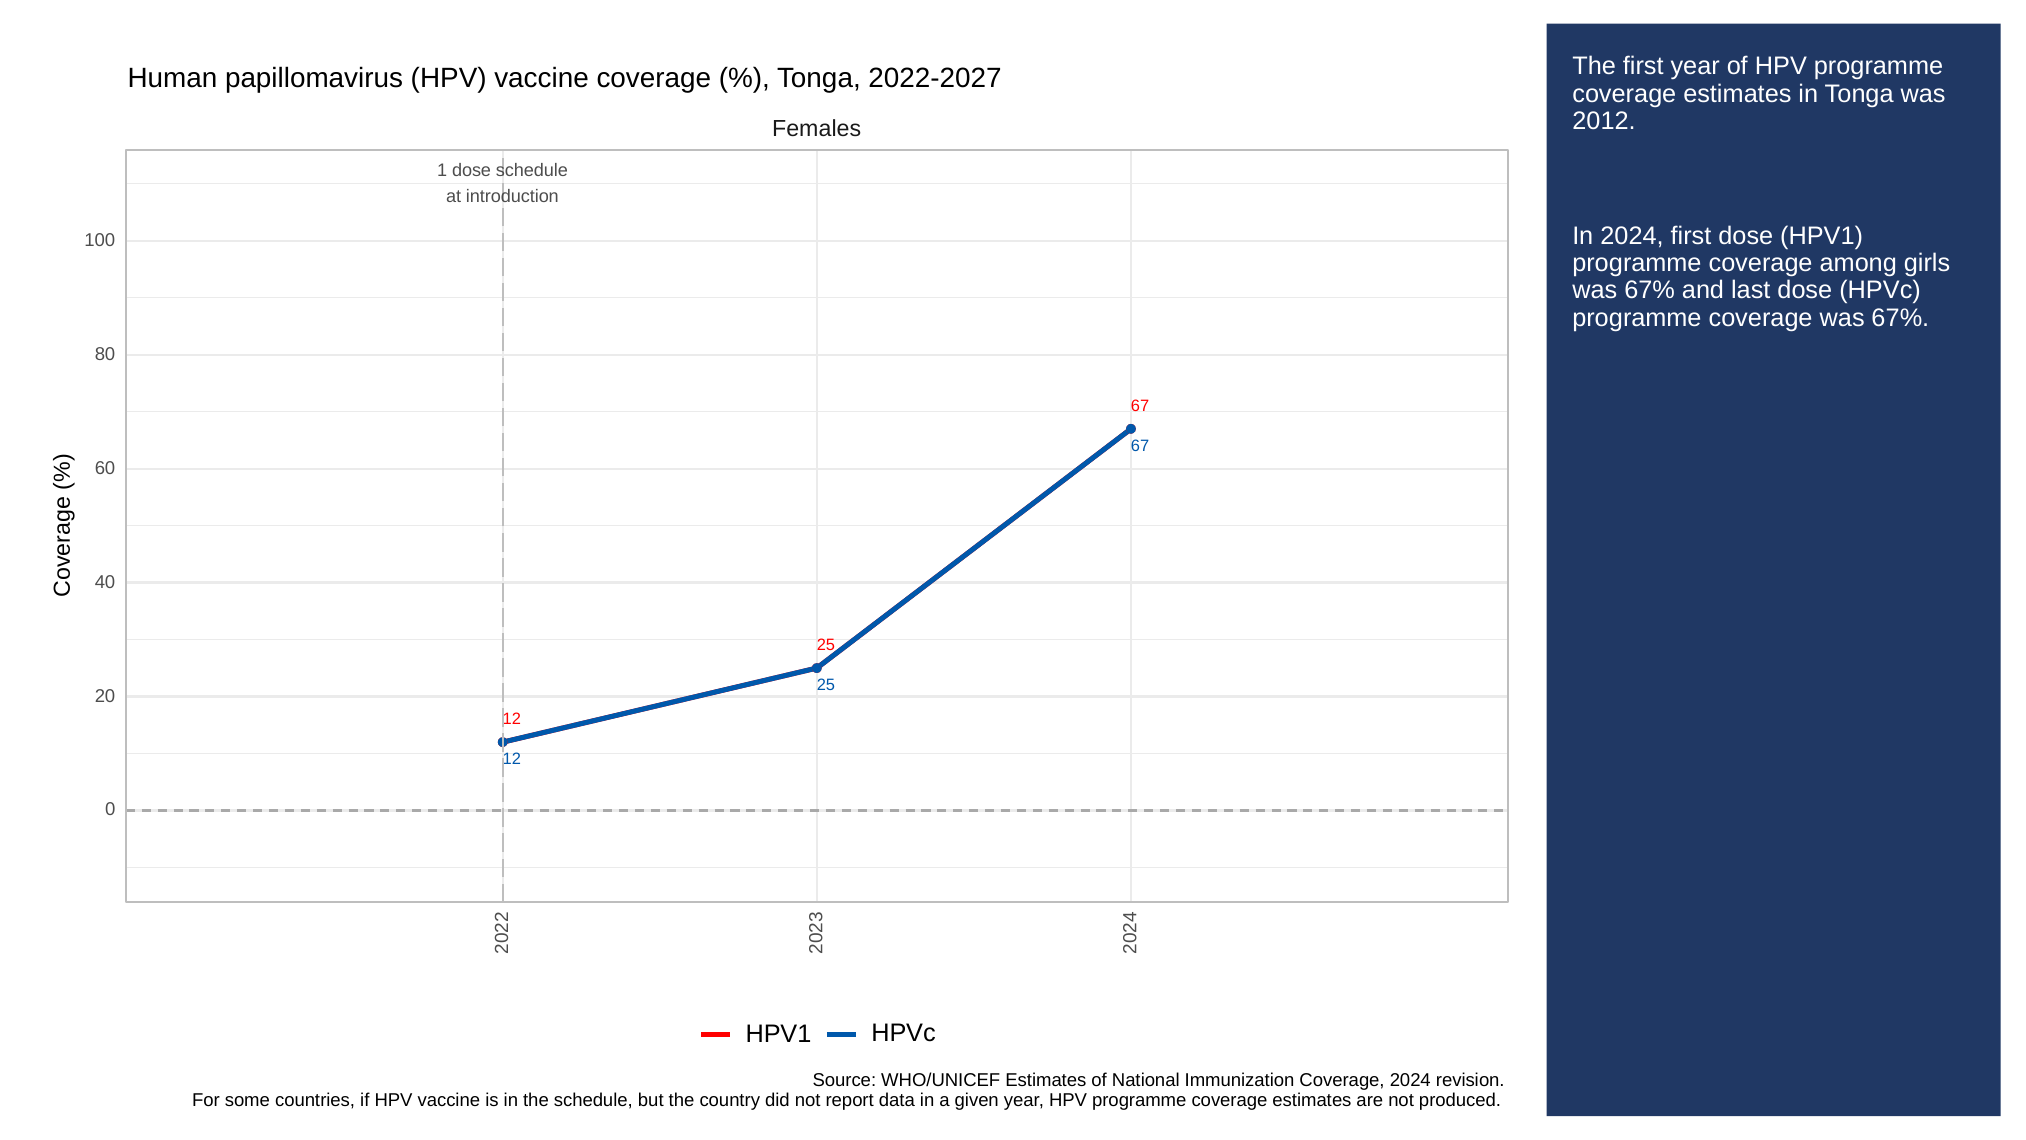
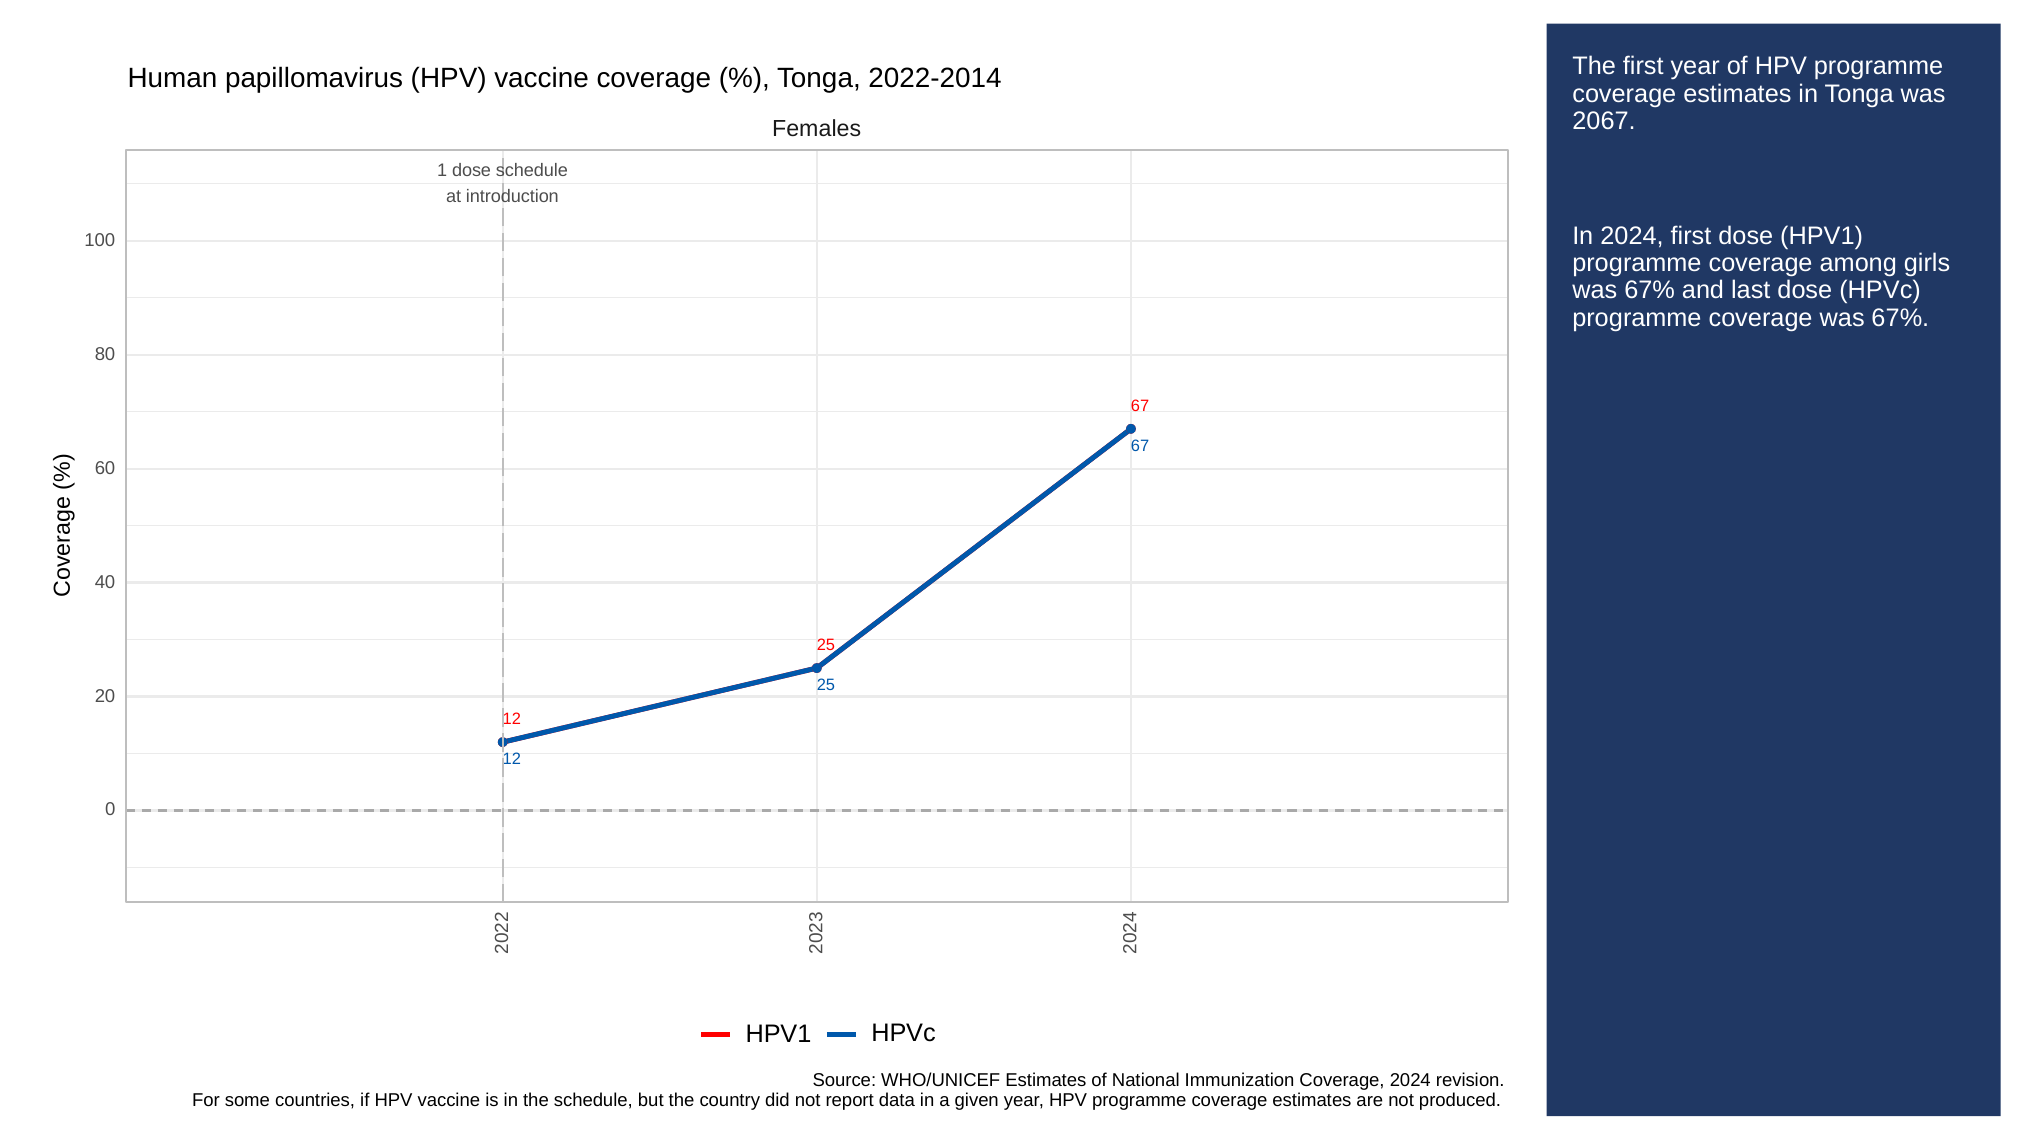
2022-2027: 2022-2027 -> 2022-2014
2012: 2012 -> 2067
